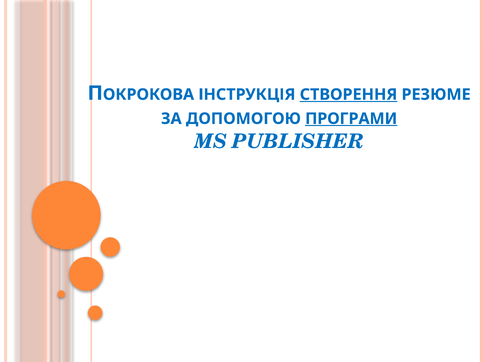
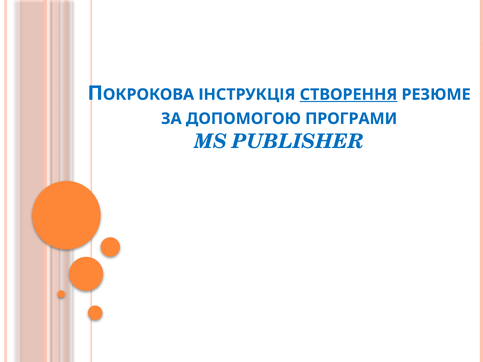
ПРОГРАМИ underline: present -> none
